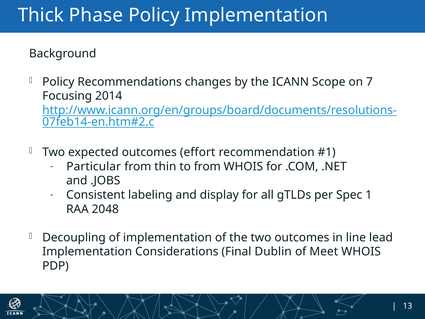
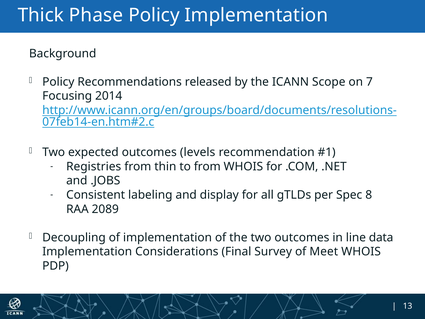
changes: changes -> released
effort: effort -> levels
Particular: Particular -> Registries
1: 1 -> 8
2048: 2048 -> 2089
lead: lead -> data
Dublin: Dublin -> Survey
